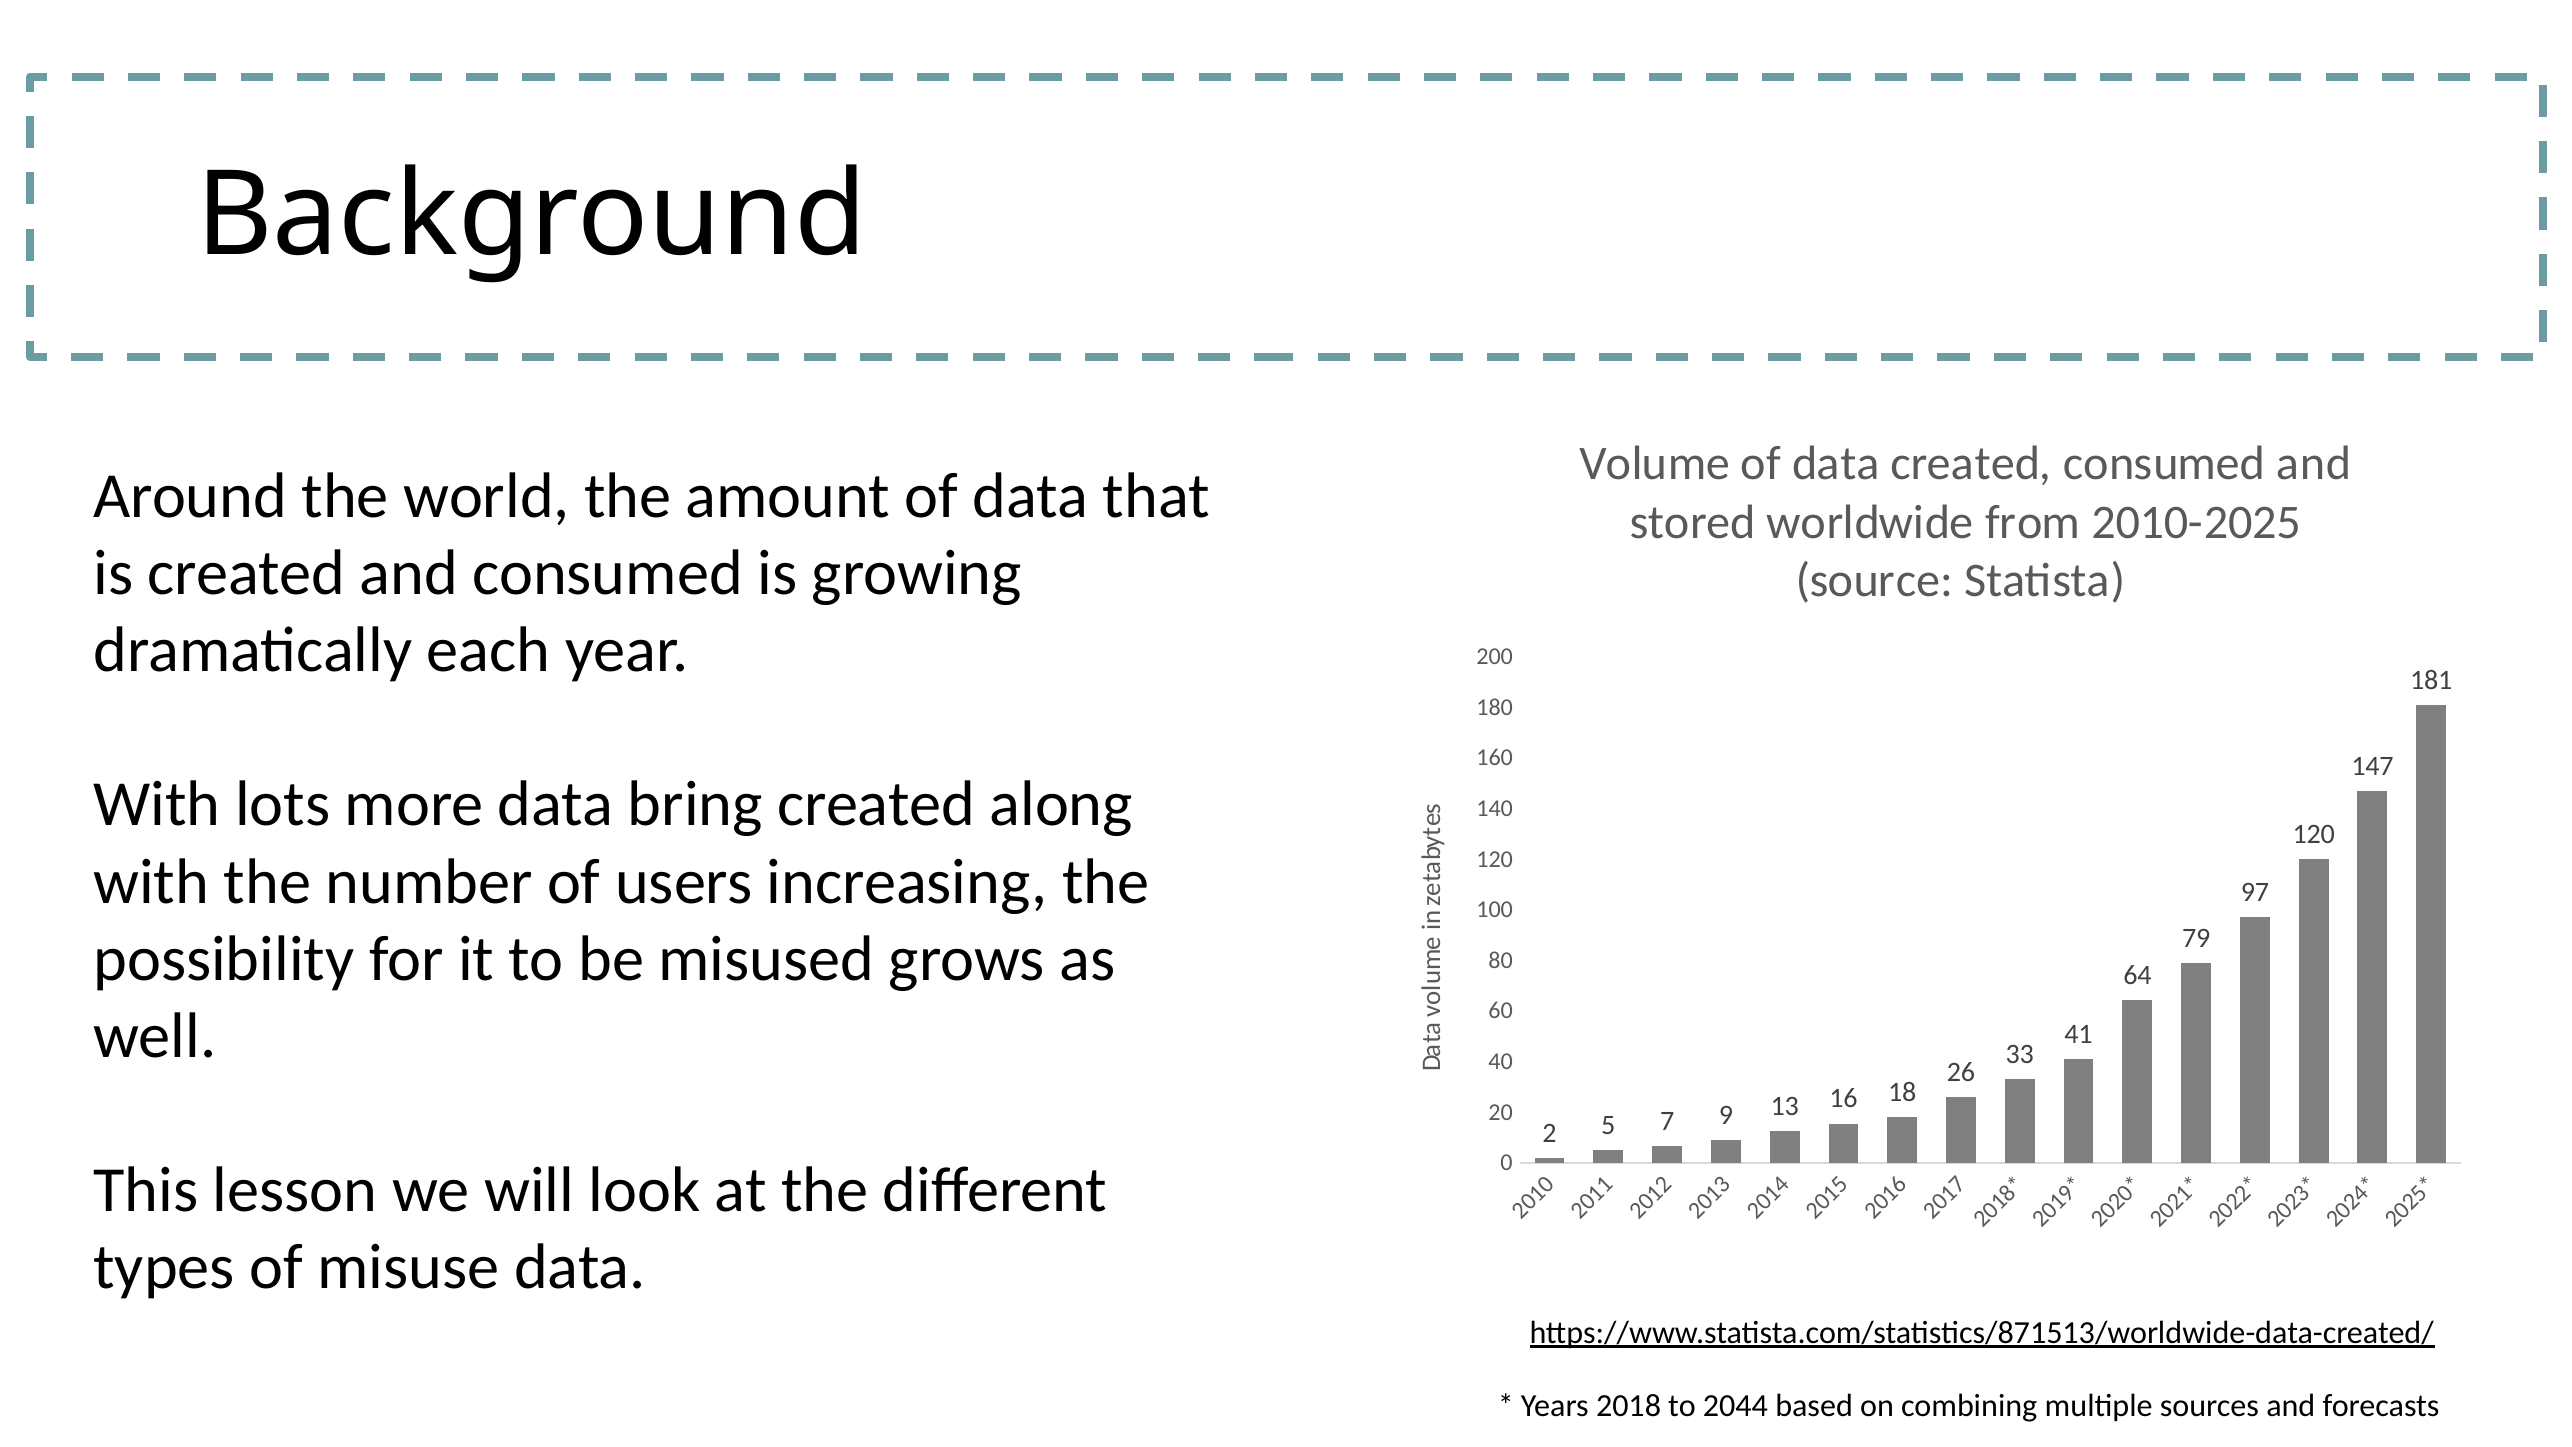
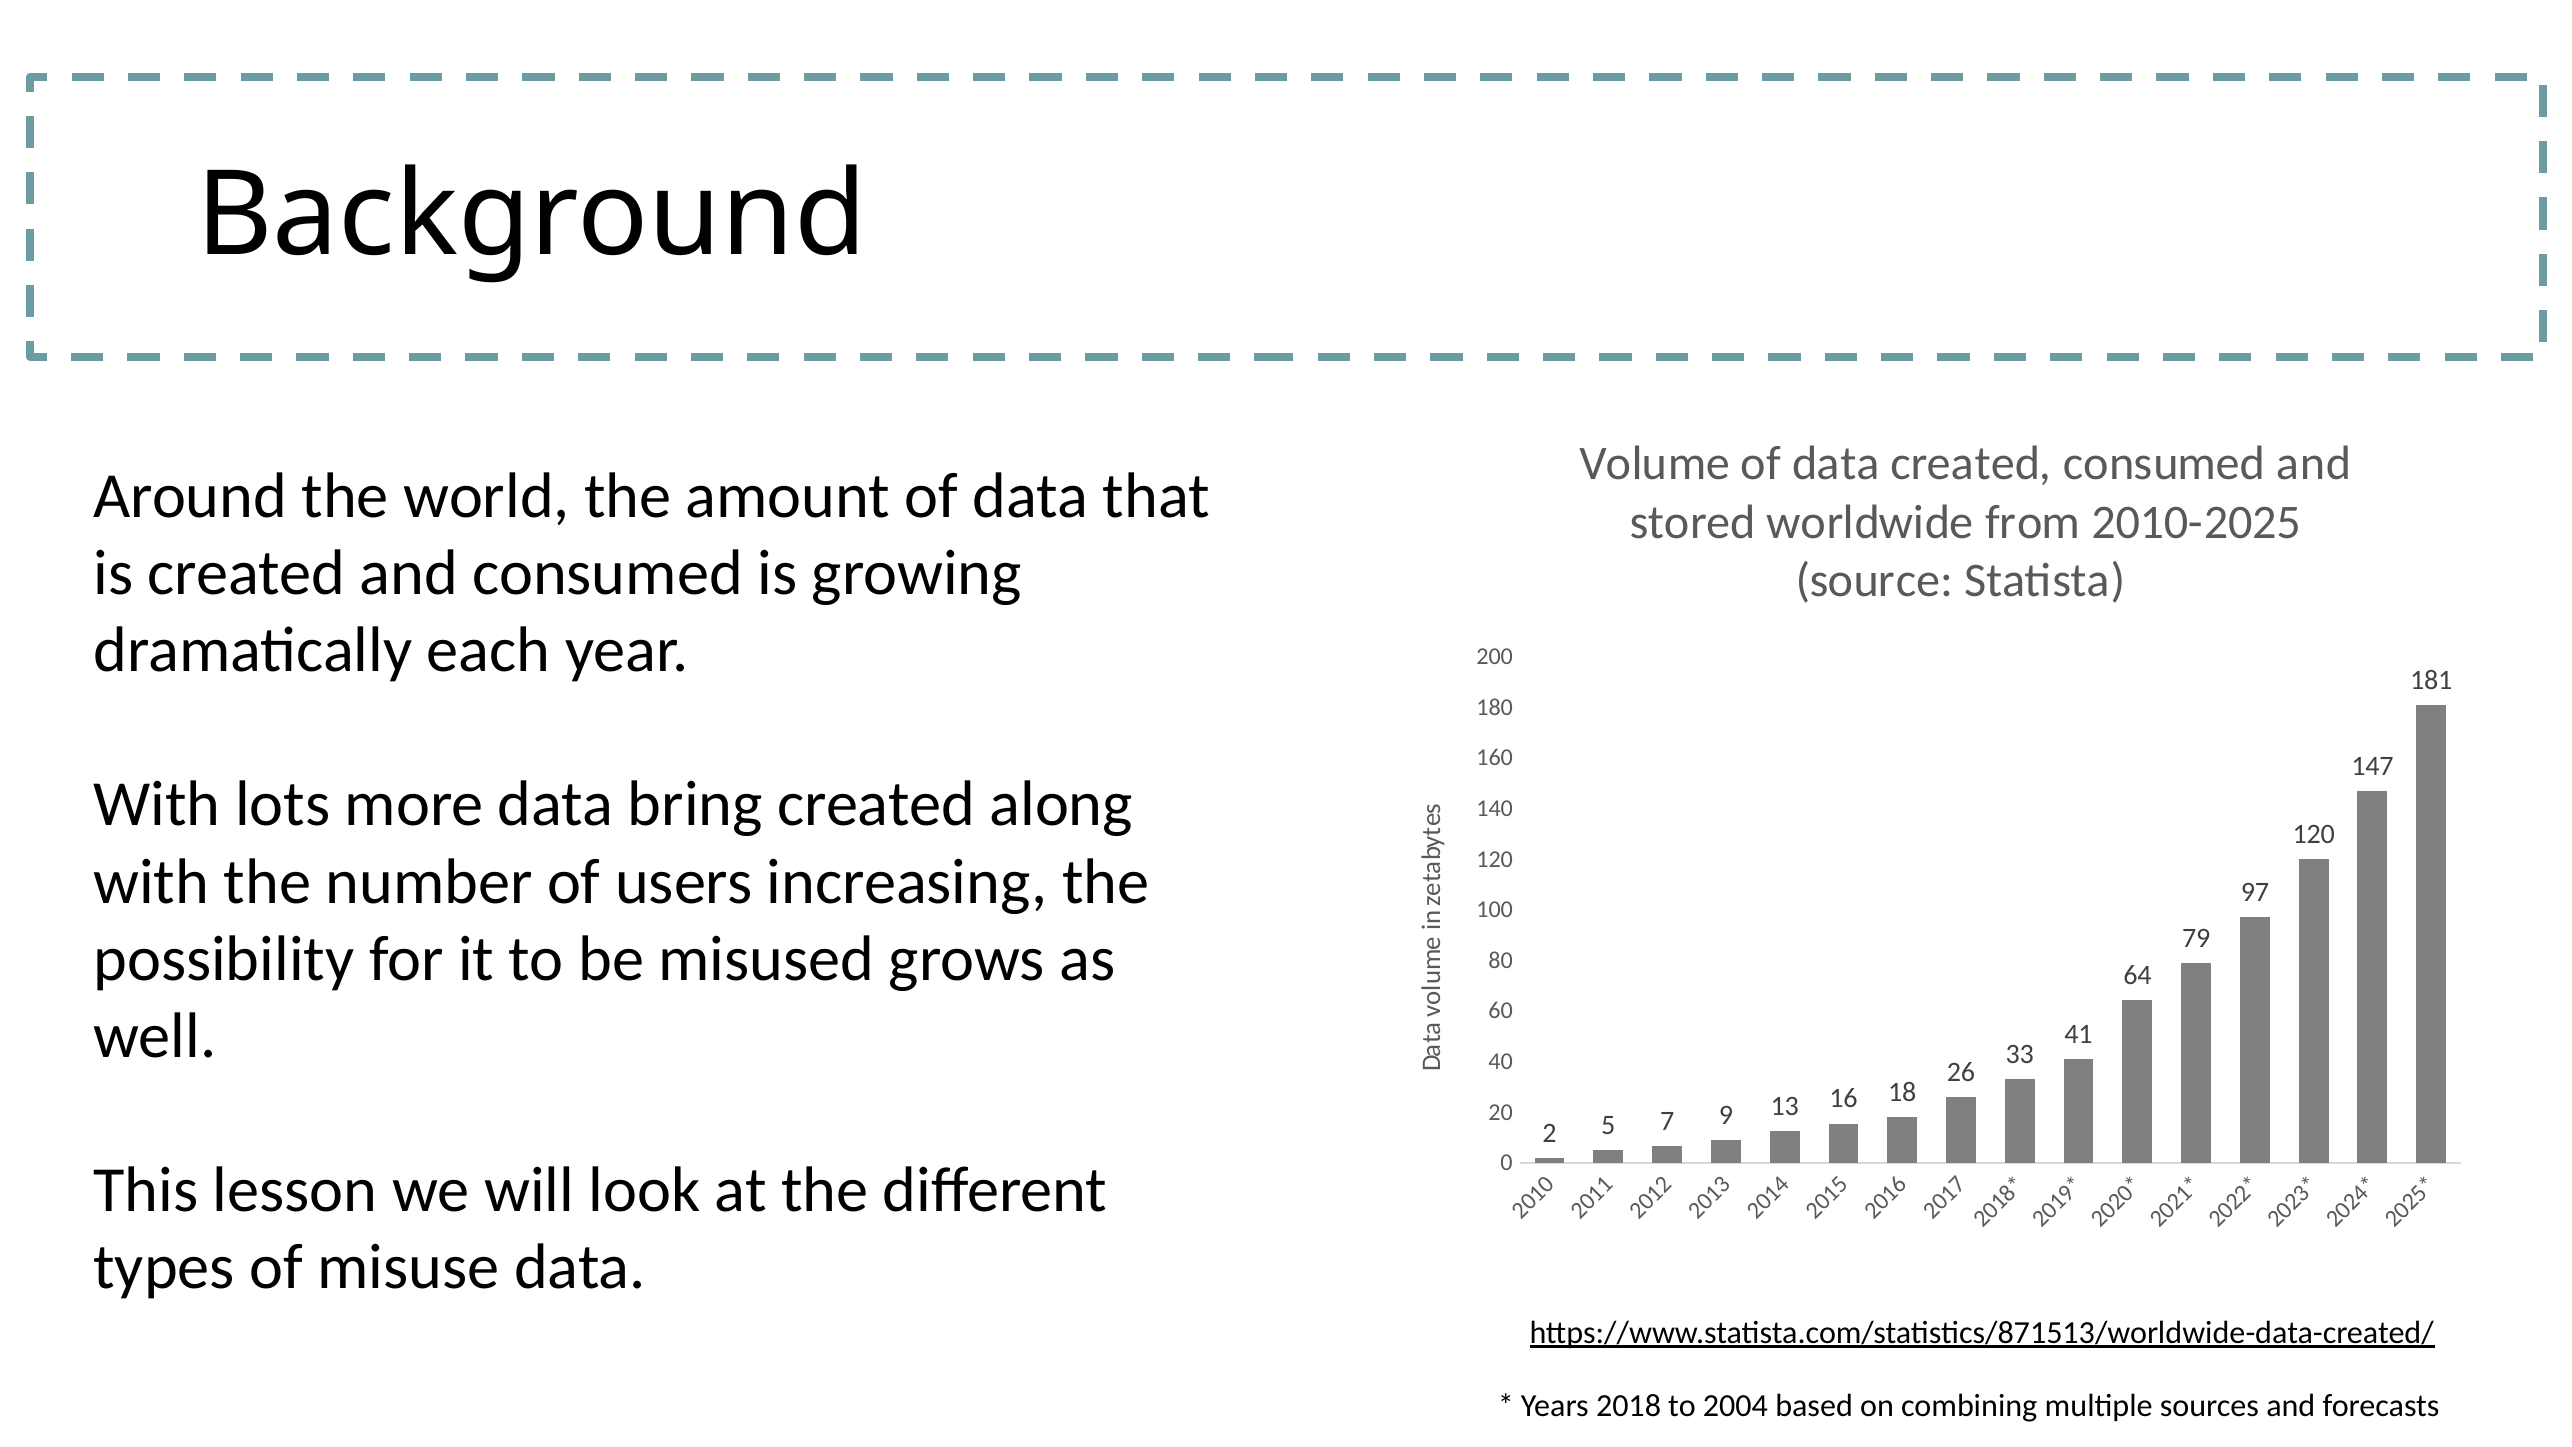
2044: 2044 -> 2004
